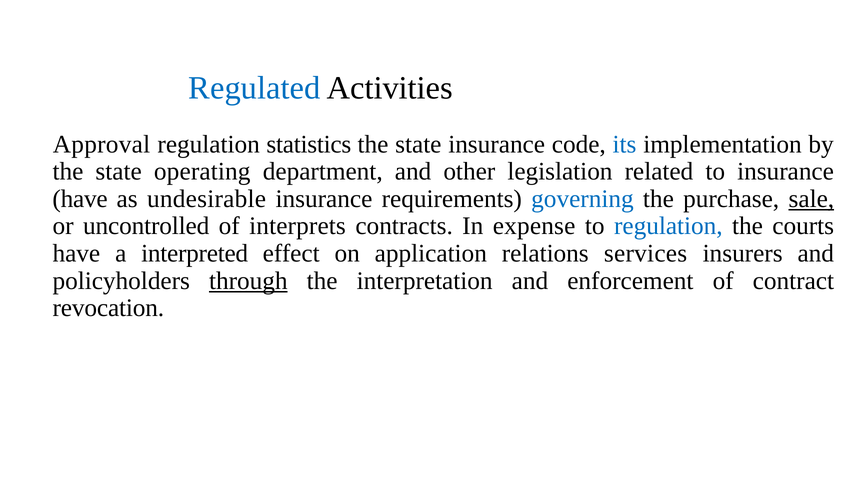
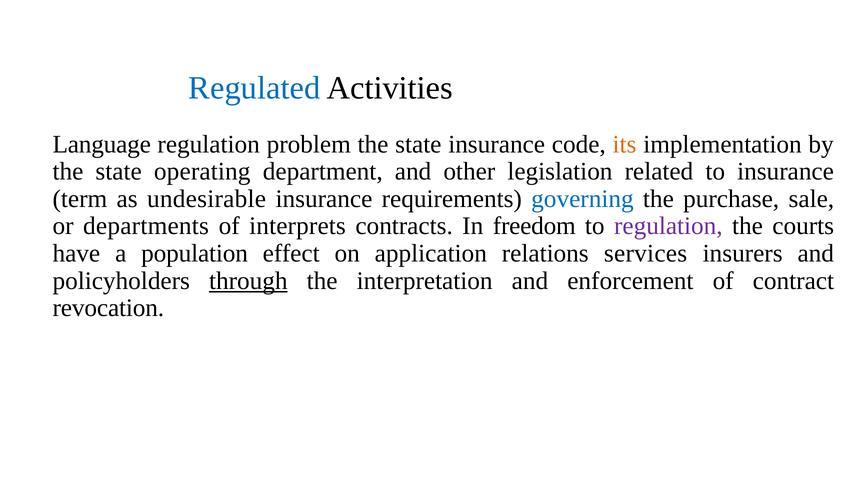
Approval: Approval -> Language
statistics: statistics -> problem
its colour: blue -> orange
have at (80, 199): have -> term
sale underline: present -> none
uncontrolled: uncontrolled -> departments
expense: expense -> freedom
regulation at (668, 226) colour: blue -> purple
interpreted: interpreted -> population
